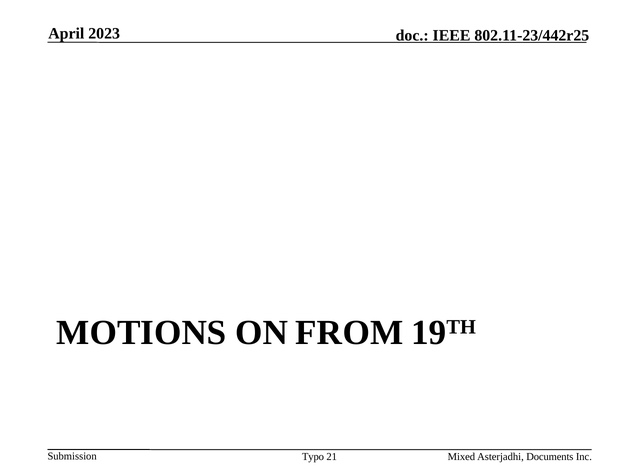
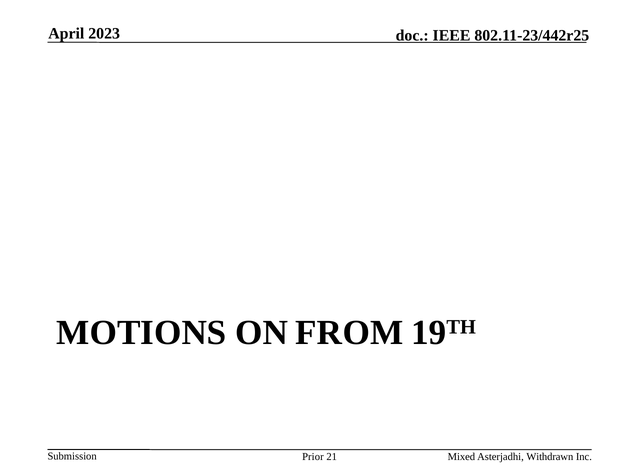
Typo: Typo -> Prior
Documents: Documents -> Withdrawn
